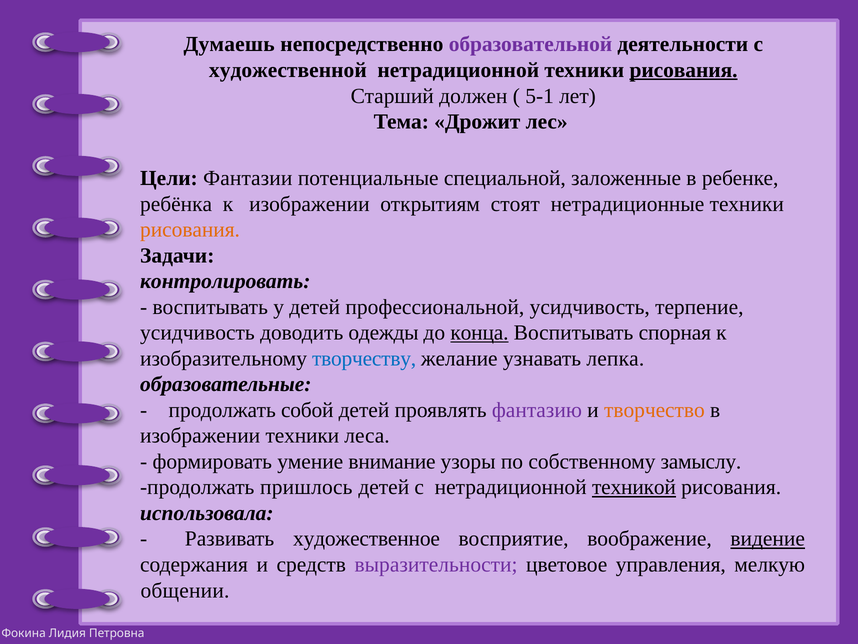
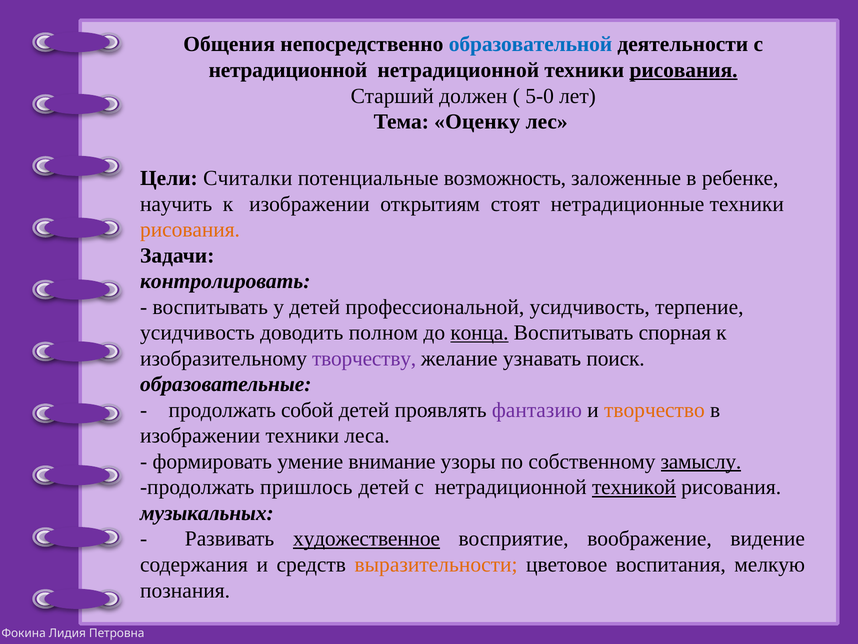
Думаешь: Думаешь -> Общения
образовательной colour: purple -> blue
художественной at (288, 70): художественной -> нетрадиционной
5-1: 5-1 -> 5-0
Дрожит: Дрожит -> Оценку
Фантазии: Фантазии -> Считалки
специальной: специальной -> возможность
ребёнка: ребёнка -> научить
одежды: одежды -> полном
творчеству colour: blue -> purple
лепка: лепка -> поиск
замыслу underline: none -> present
использовала: использовала -> музыкальных
художественное underline: none -> present
видение underline: present -> none
выразительности colour: purple -> orange
управления: управления -> воспитания
общении: общении -> познания
